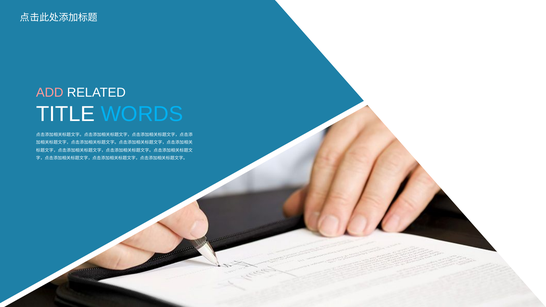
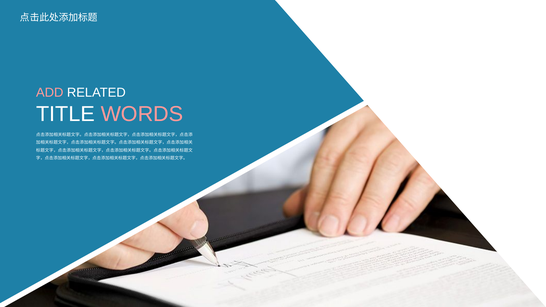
WORDS colour: light blue -> pink
